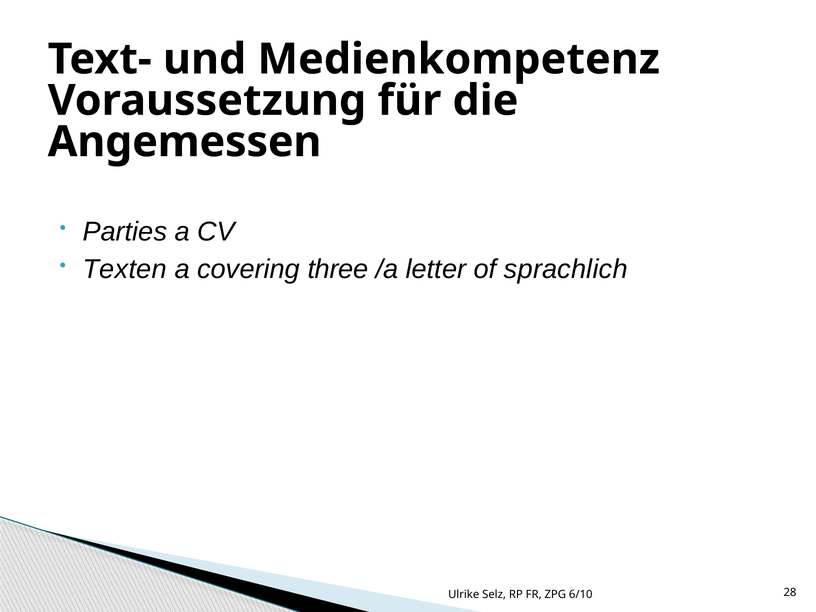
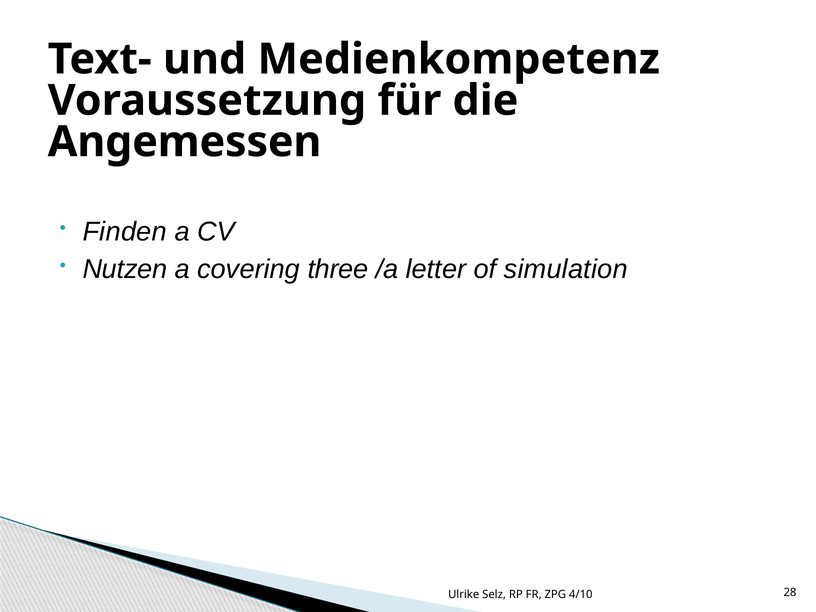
Parties: Parties -> Finden
Texten: Texten -> Nutzen
sprachlich: sprachlich -> simulation
6/10: 6/10 -> 4/10
